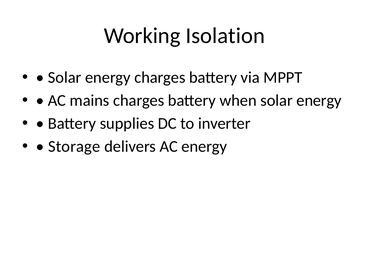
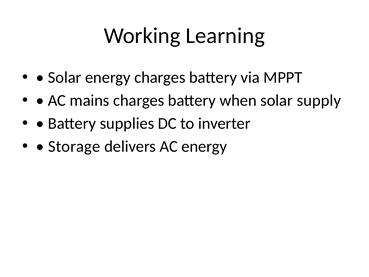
Isolation: Isolation -> Learning
when solar energy: energy -> supply
